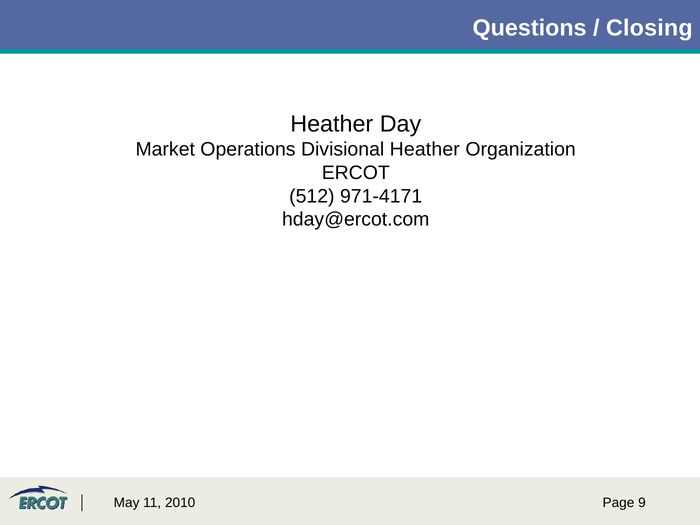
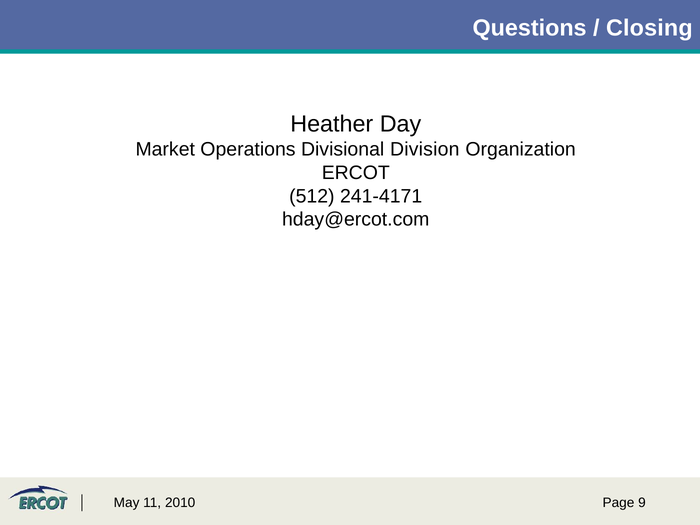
Divisional Heather: Heather -> Division
971-4171: 971-4171 -> 241-4171
